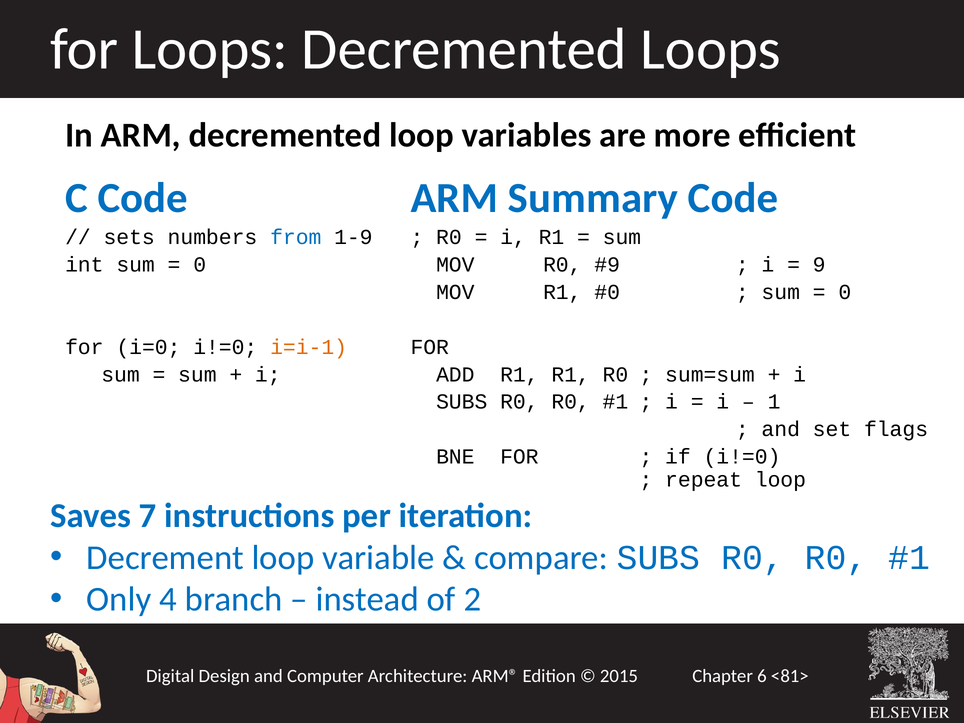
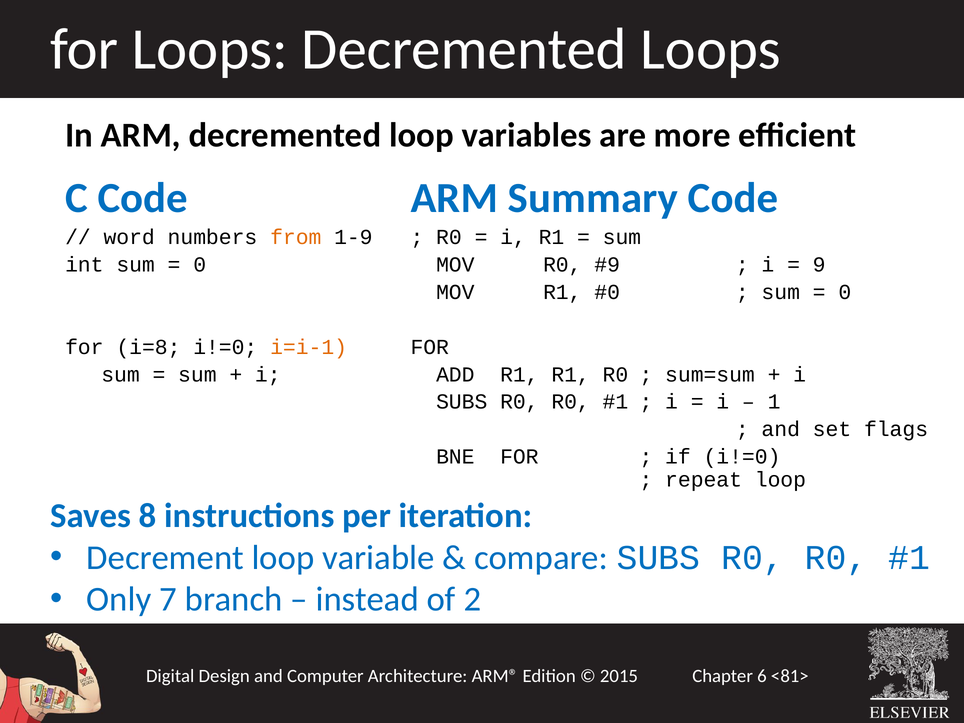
sets: sets -> word
from colour: blue -> orange
i=0: i=0 -> i=8
7: 7 -> 8
4: 4 -> 7
